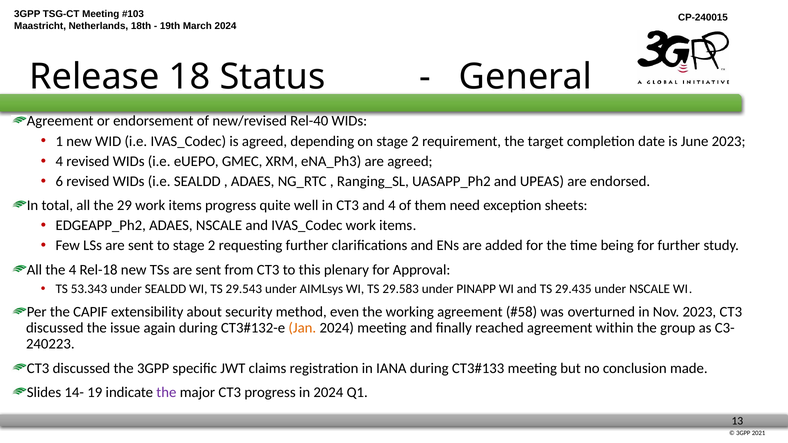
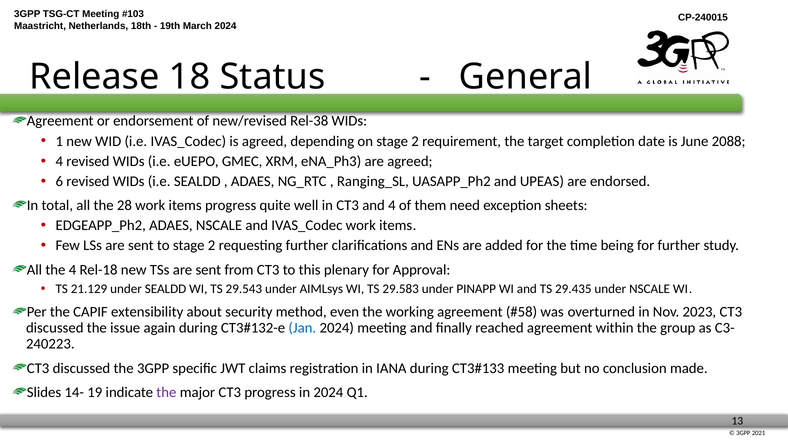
Rel-40: Rel-40 -> Rel-38
June 2023: 2023 -> 2088
29: 29 -> 28
53.343: 53.343 -> 21.129
Jan colour: orange -> blue
